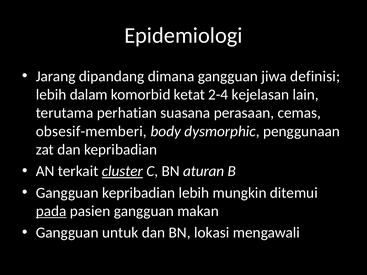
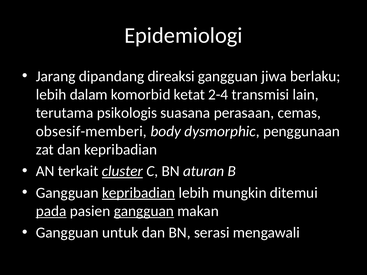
dimana: dimana -> direaksi
definisi: definisi -> berlaku
kejelasan: kejelasan -> transmisi
perhatian: perhatian -> psikologis
kepribadian at (139, 193) underline: none -> present
gangguan at (144, 211) underline: none -> present
lokasi: lokasi -> serasi
